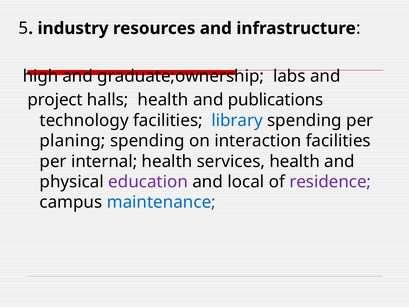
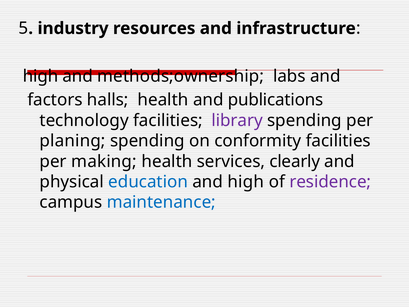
graduate;ownership: graduate;ownership -> methods;ownership
project: project -> factors
library colour: blue -> purple
interaction: interaction -> conformity
internal: internal -> making
services health: health -> clearly
education colour: purple -> blue
and local: local -> high
